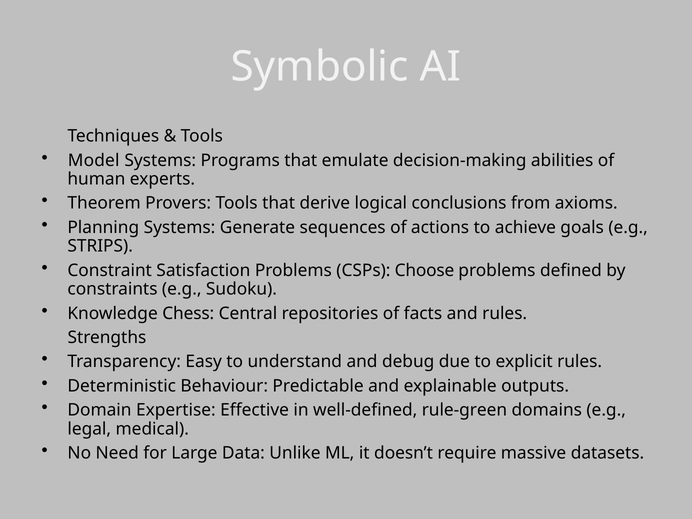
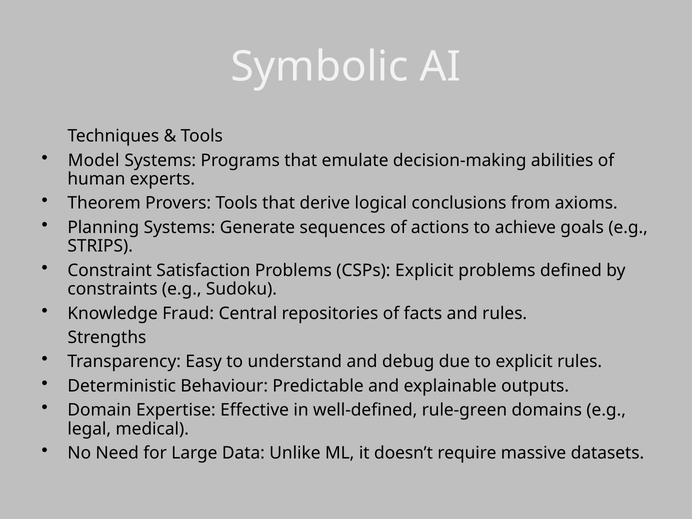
CSPs Choose: Choose -> Explicit
Chess: Chess -> Fraud
